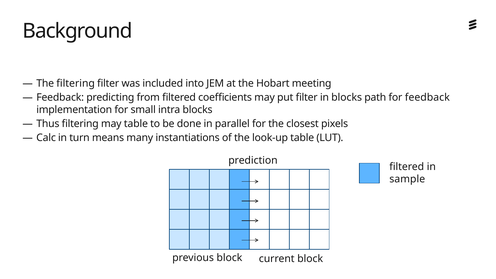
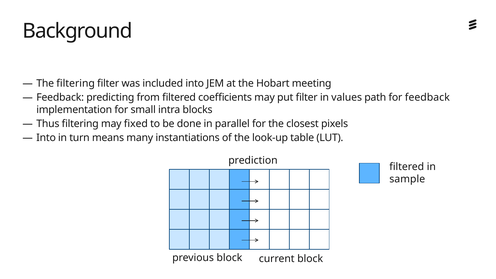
in blocks: blocks -> values
may table: table -> fixed
Calc at (46, 138): Calc -> Into
